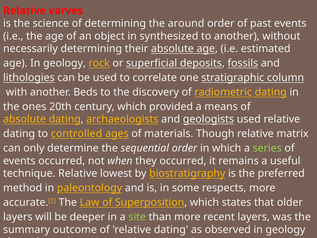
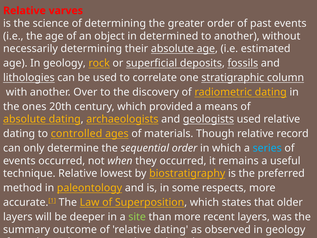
around: around -> greater
synthesized: synthesized -> determined
Beds: Beds -> Over
matrix: matrix -> record
series colour: light green -> light blue
